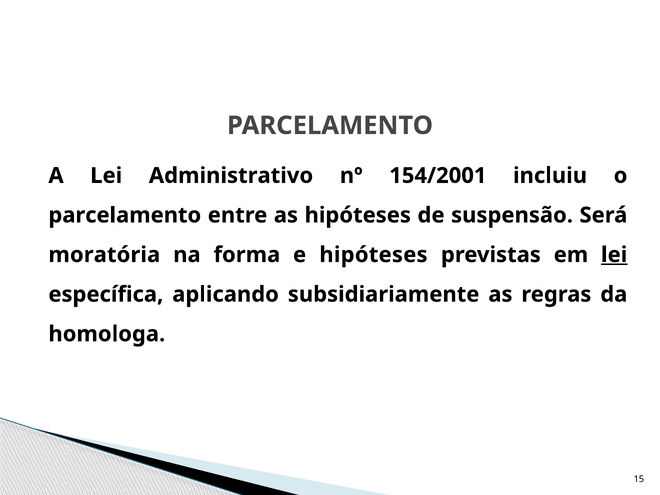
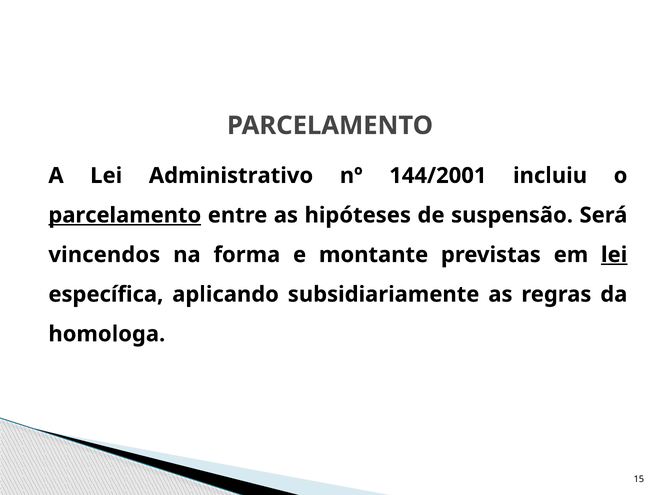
154/2001: 154/2001 -> 144/2001
parcelamento at (125, 215) underline: none -> present
moratória: moratória -> vincendos
e hipóteses: hipóteses -> montante
